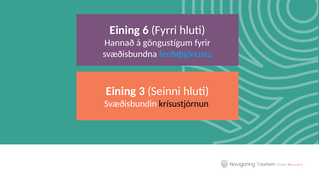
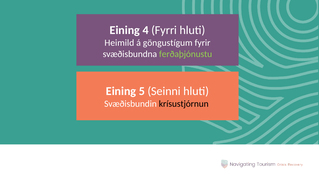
6: 6 -> 4
Hannað: Hannað -> Heimild
ferðaþjónustu colour: light blue -> light green
3: 3 -> 5
